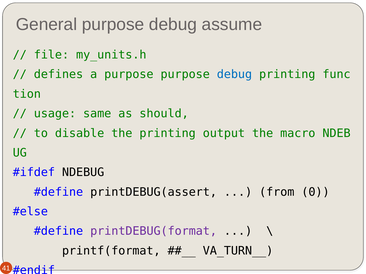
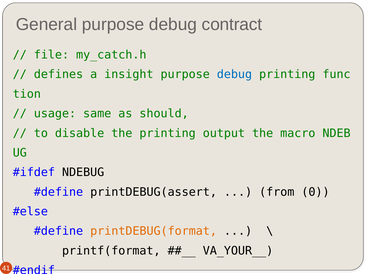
assume: assume -> contract
my_units.h: my_units.h -> my_catch.h
a purpose: purpose -> insight
printDEBUG(format colour: purple -> orange
VA_TURN__: VA_TURN__ -> VA_YOUR__
